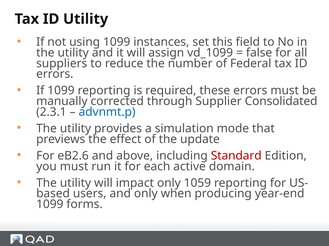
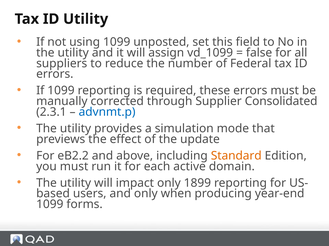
instances: instances -> unposted
eB2.6: eB2.6 -> eB2.2
Standard colour: red -> orange
1059: 1059 -> 1899
